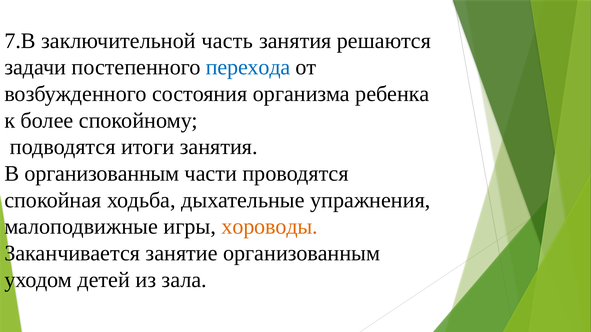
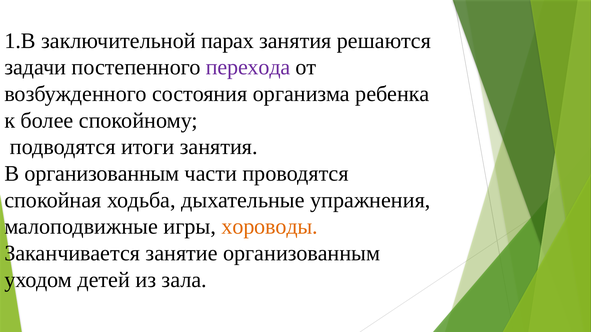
7.В: 7.В -> 1.В
часть: часть -> парах
перехода colour: blue -> purple
